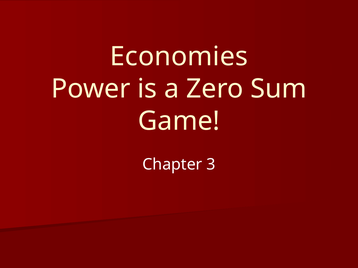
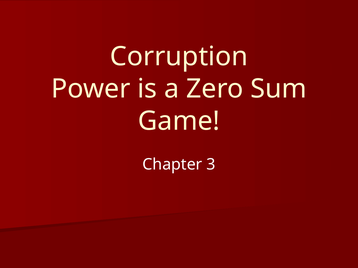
Economies: Economies -> Corruption
